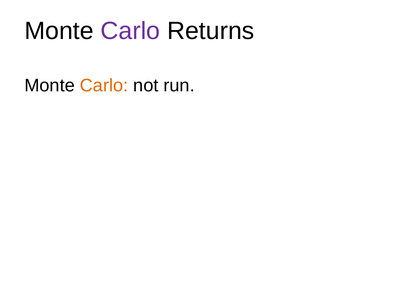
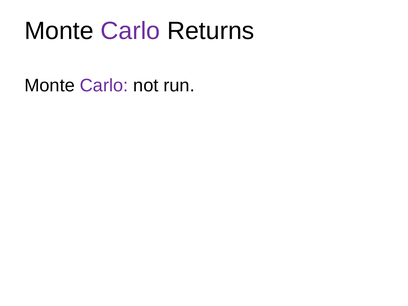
Carlo at (104, 86) colour: orange -> purple
